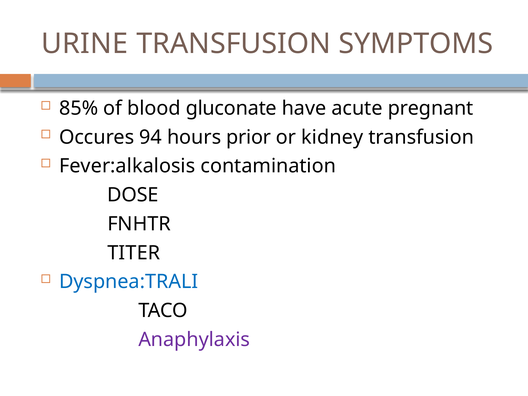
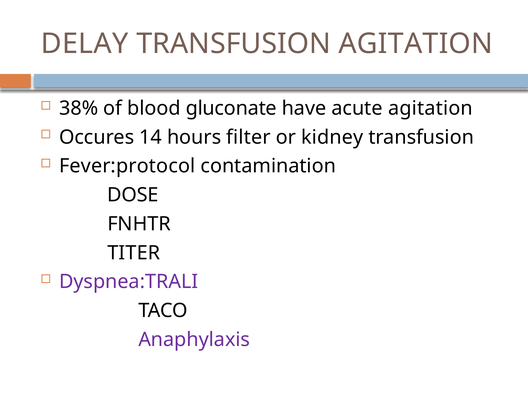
URINE: URINE -> DELAY
TRANSFUSION SYMPTOMS: SYMPTOMS -> AGITATION
85%: 85% -> 38%
acute pregnant: pregnant -> agitation
94: 94 -> 14
prior: prior -> filter
Fever:alkalosis: Fever:alkalosis -> Fever:protocol
Dyspnea:TRALI colour: blue -> purple
